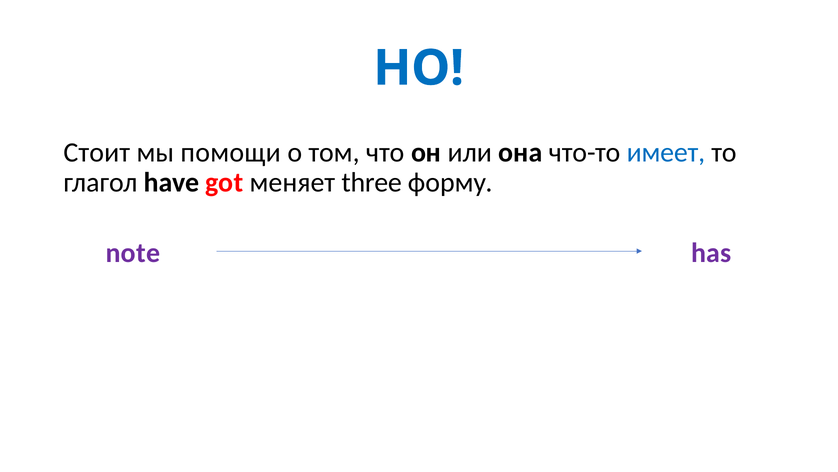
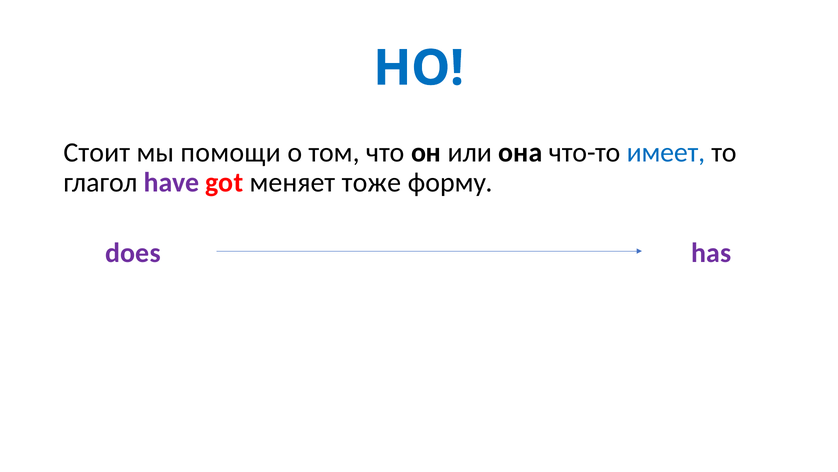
have colour: black -> purple
three: three -> тоже
note: note -> does
